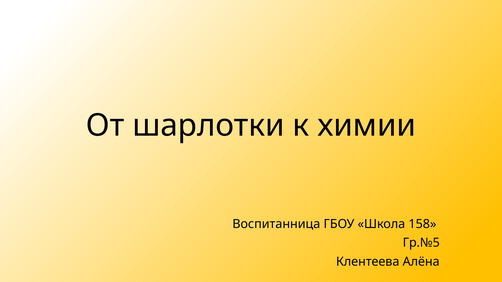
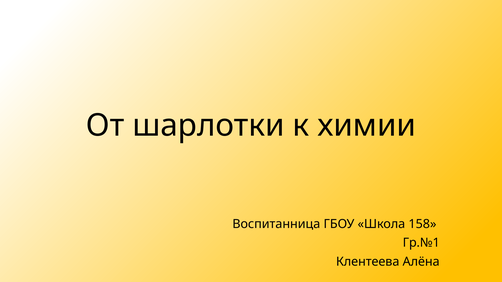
Гр.№5: Гр.№5 -> Гр.№1
